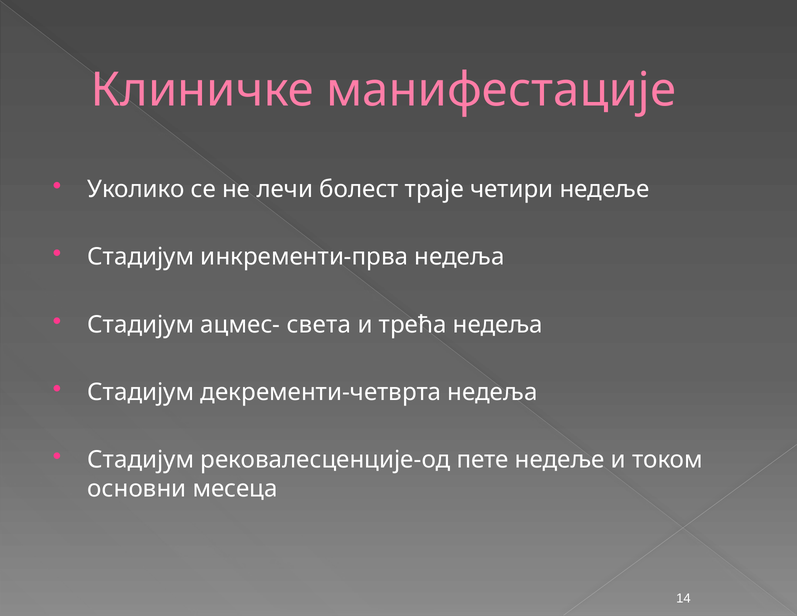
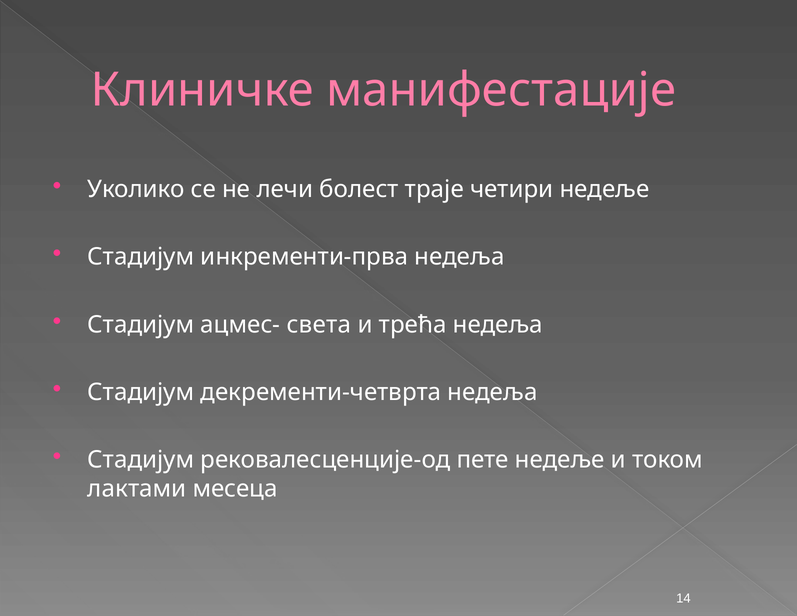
основни: основни -> лактами
